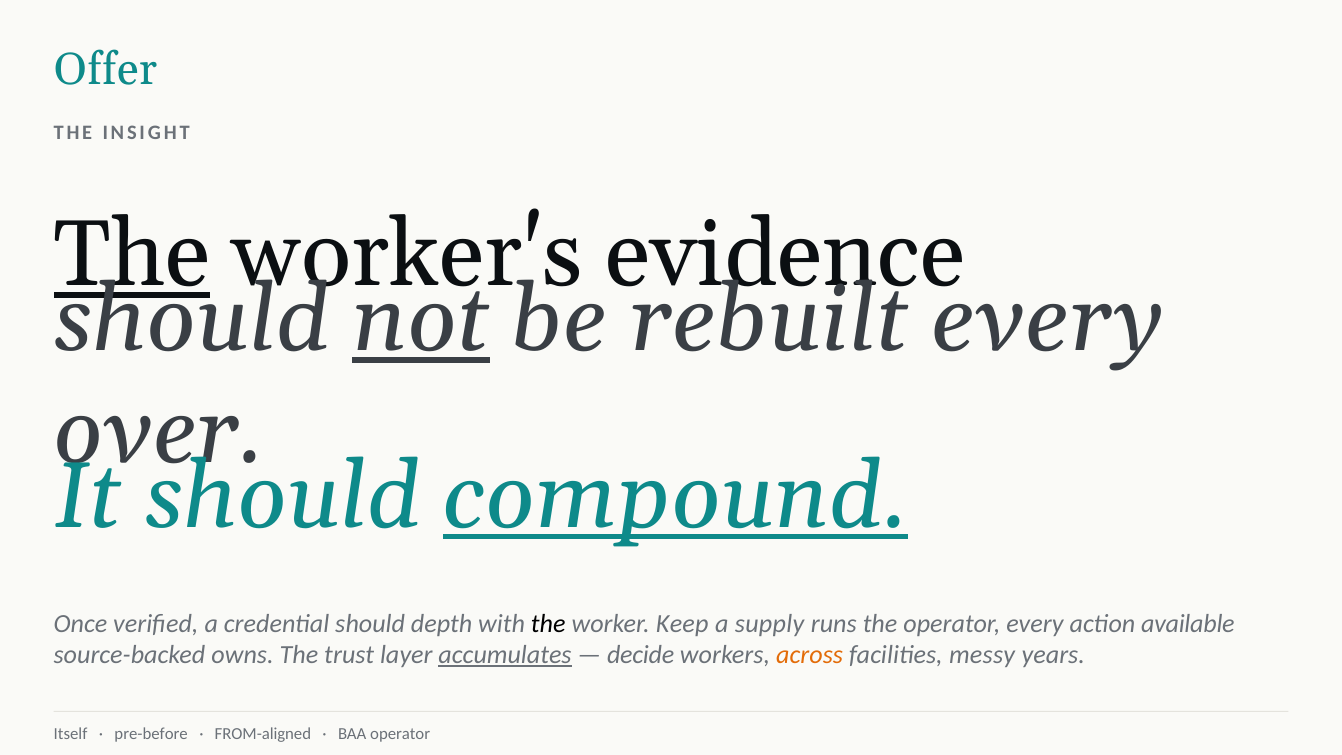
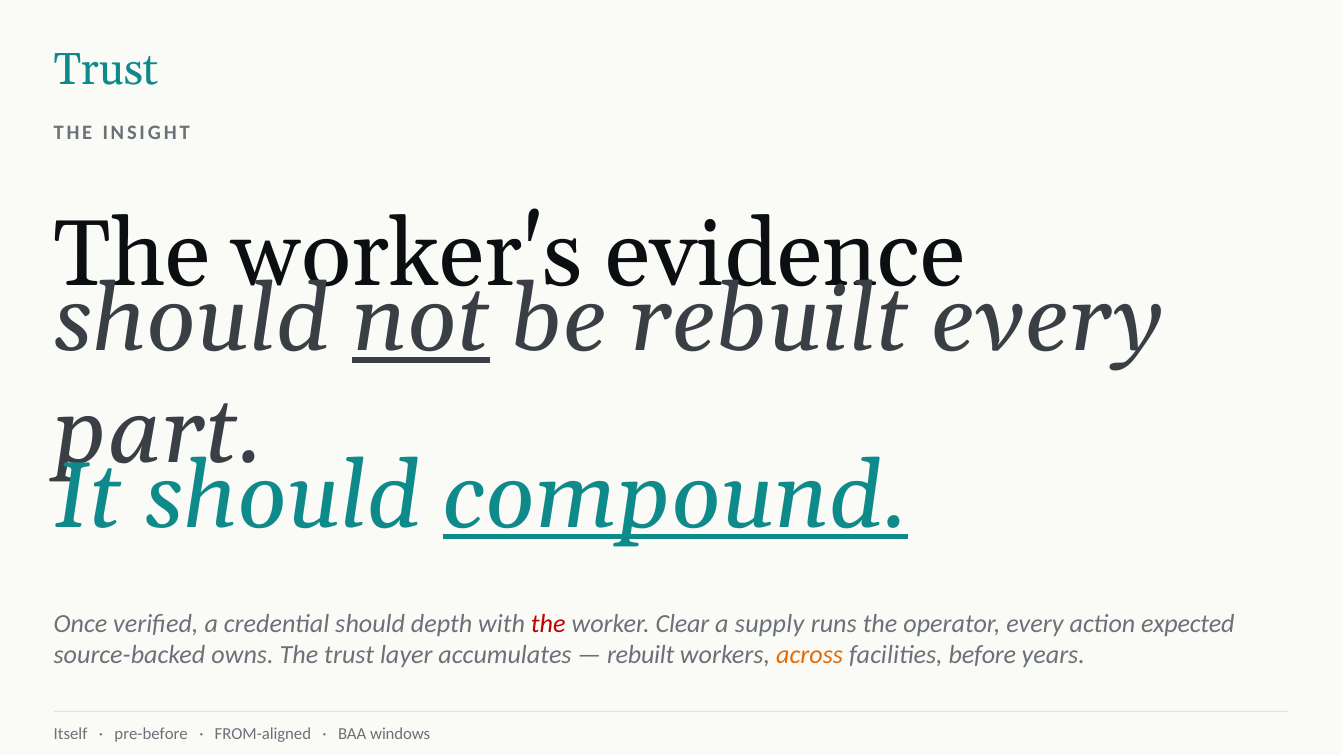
Offer at (105, 70): Offer -> Trust
The at (132, 255) underline: present -> none
over: over -> part
the at (548, 624) colour: black -> red
Keep: Keep -> Clear
available: available -> expected
accumulates underline: present -> none
decide at (641, 655): decide -> rebuilt
messy: messy -> before
BAA operator: operator -> windows
